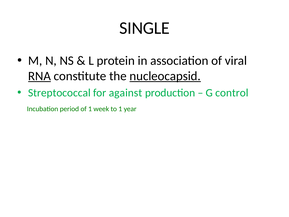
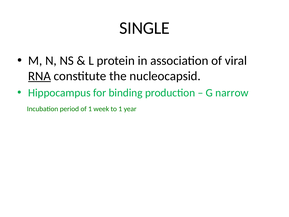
nucleocapsid underline: present -> none
Streptococcal: Streptococcal -> Hippocampus
against: against -> binding
control: control -> narrow
